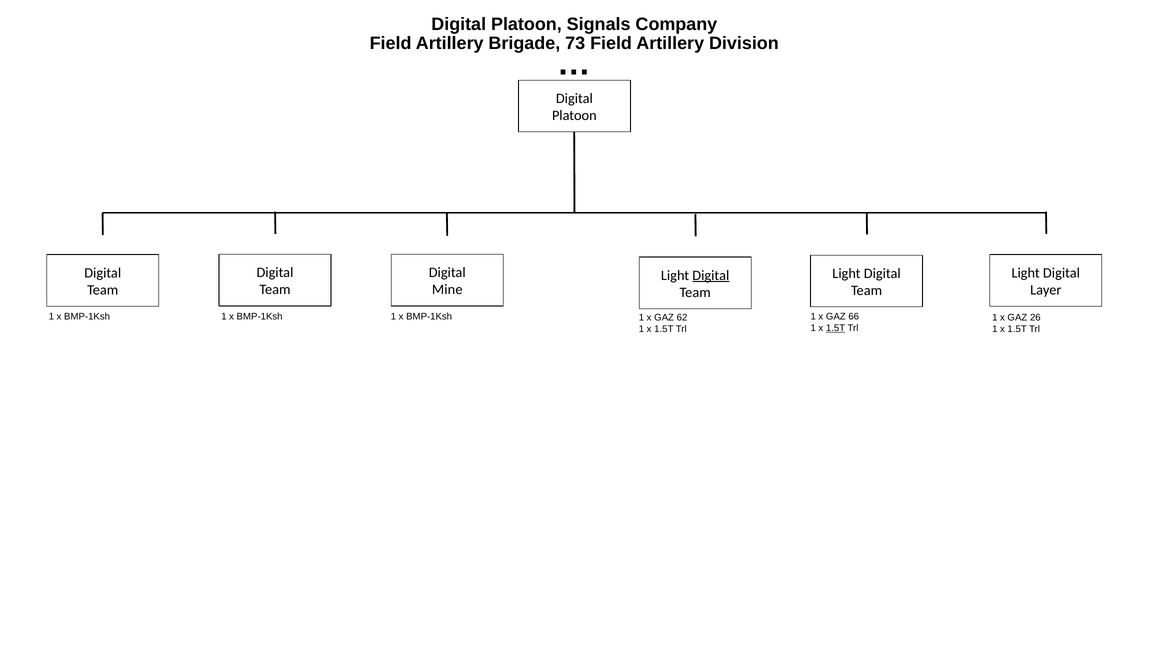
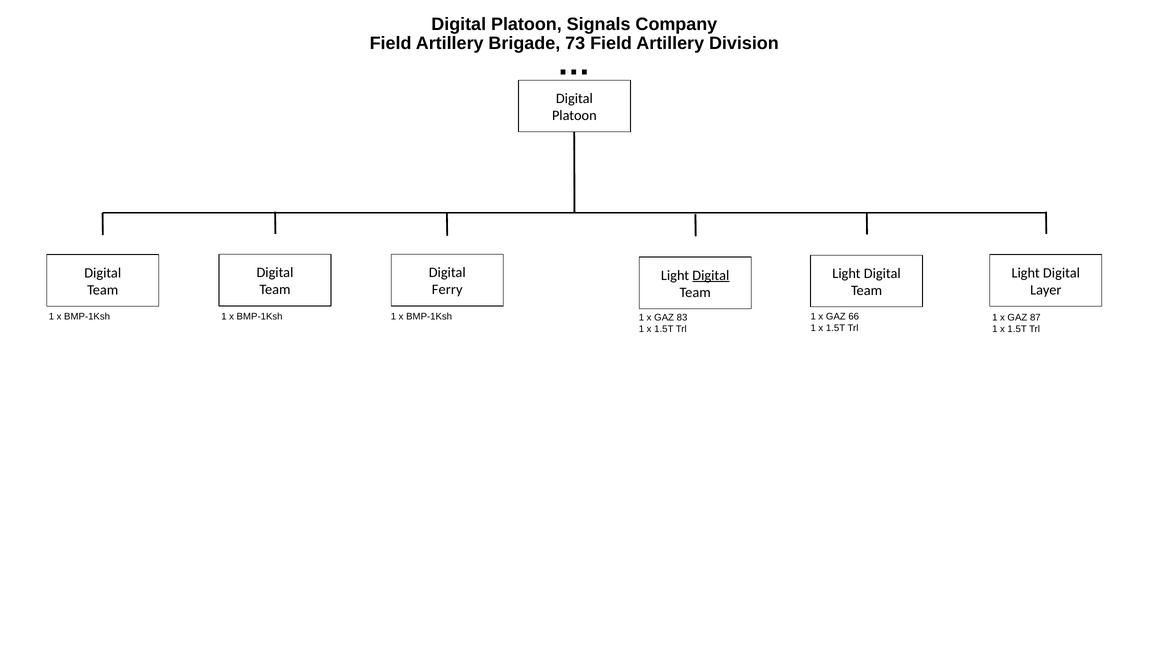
Mine: Mine -> Ferry
62: 62 -> 83
26: 26 -> 87
1.5T at (836, 328) underline: present -> none
